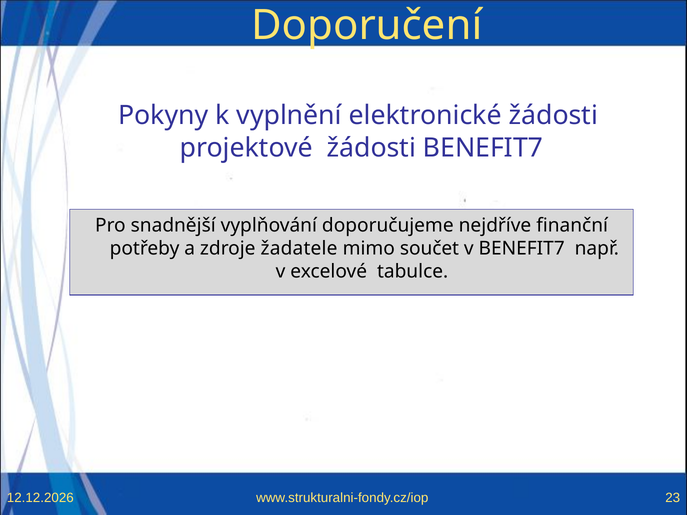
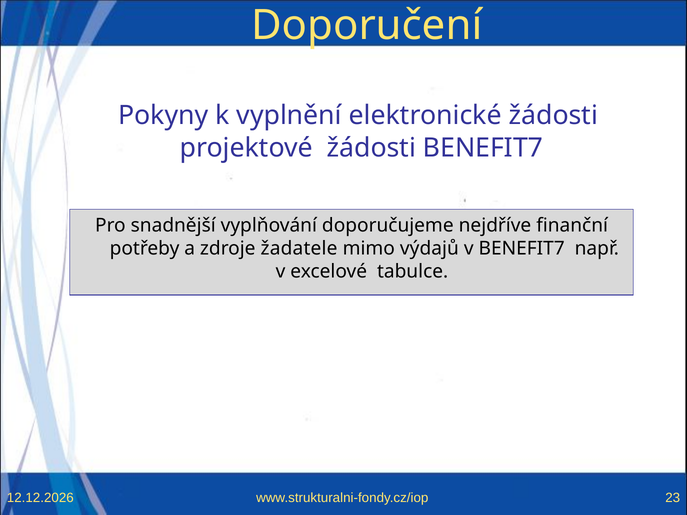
součet: součet -> výdajů
